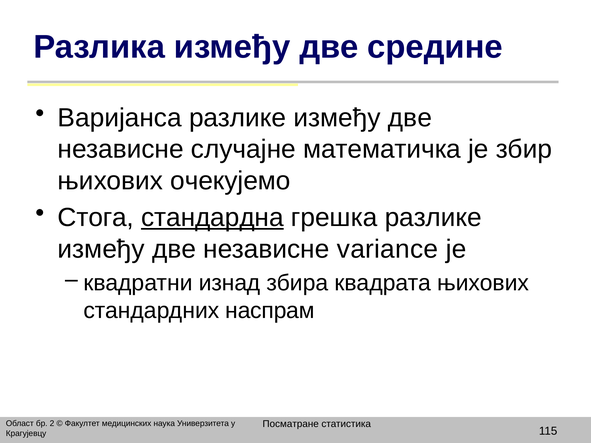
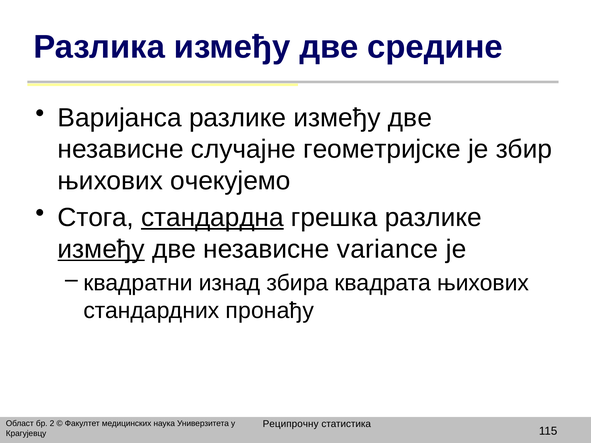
математичка: математичка -> геометријске
између at (101, 249) underline: none -> present
наспрам: наспрам -> пронађу
Посматране: Посматране -> Реципрочну
